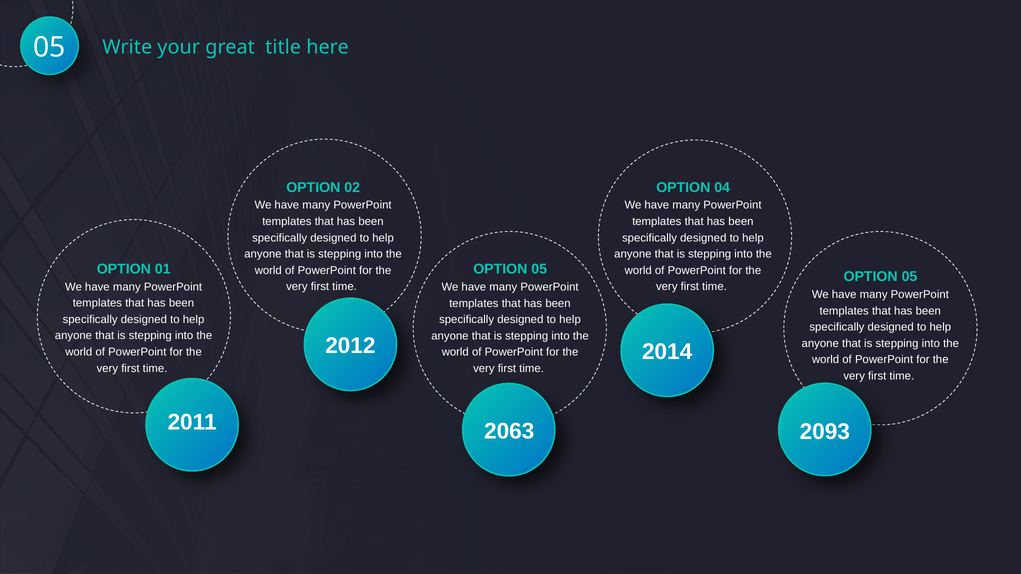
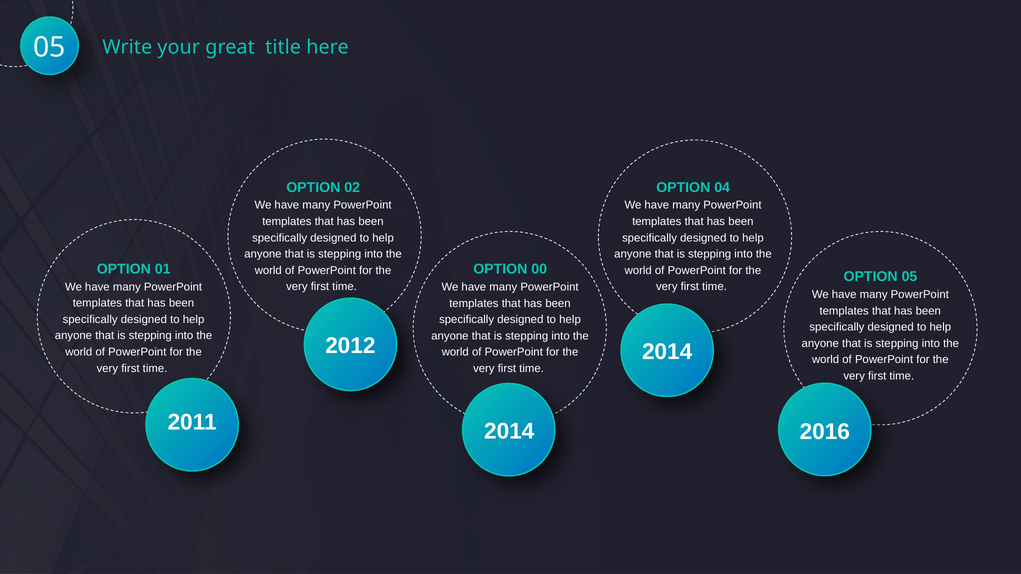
05 at (539, 269): 05 -> 00
2063 at (509, 431): 2063 -> 2014
2093: 2093 -> 2016
